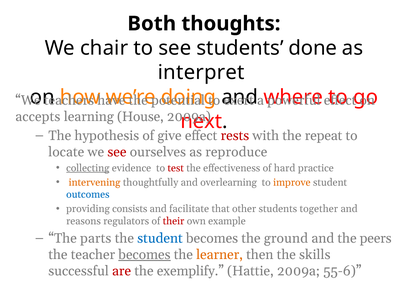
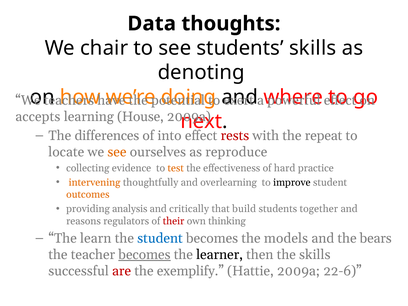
Both: Both -> Data
students done: done -> skills
interpret: interpret -> denoting
hypothesis: hypothesis -> differences
give: give -> into
see at (117, 152) colour: red -> orange
collecting underline: present -> none
test colour: red -> orange
improve colour: orange -> black
outcomes colour: blue -> orange
consists: consists -> analysis
facilitate: facilitate -> critically
other: other -> build
example: example -> thinking
parts: parts -> learn
ground: ground -> models
peers: peers -> bears
learner colour: orange -> black
55-6: 55-6 -> 22-6
